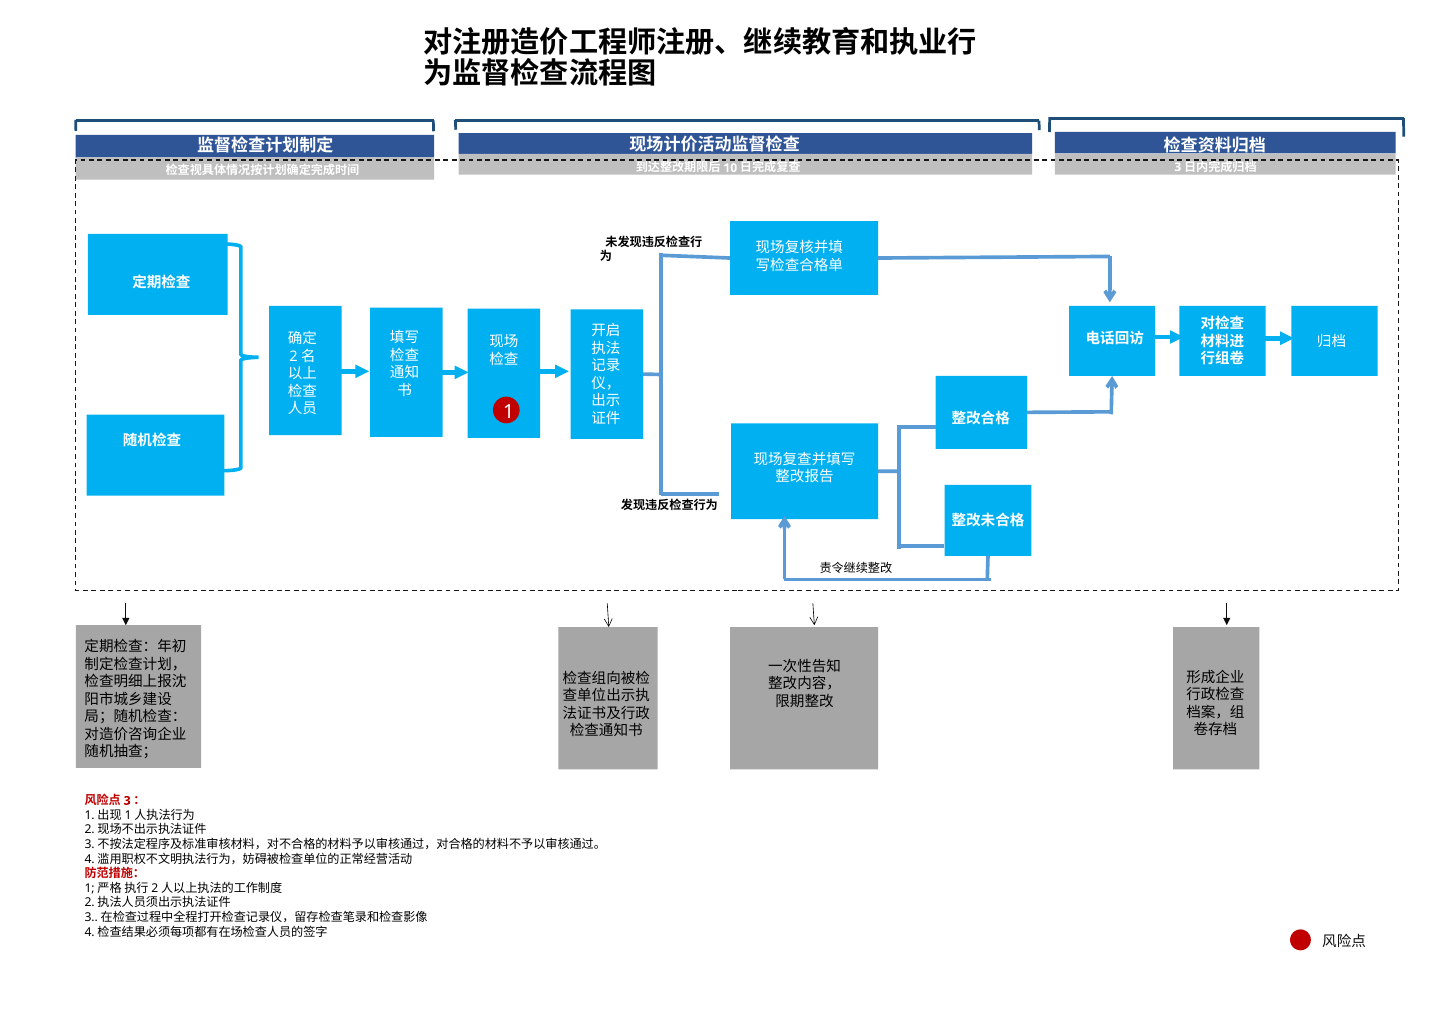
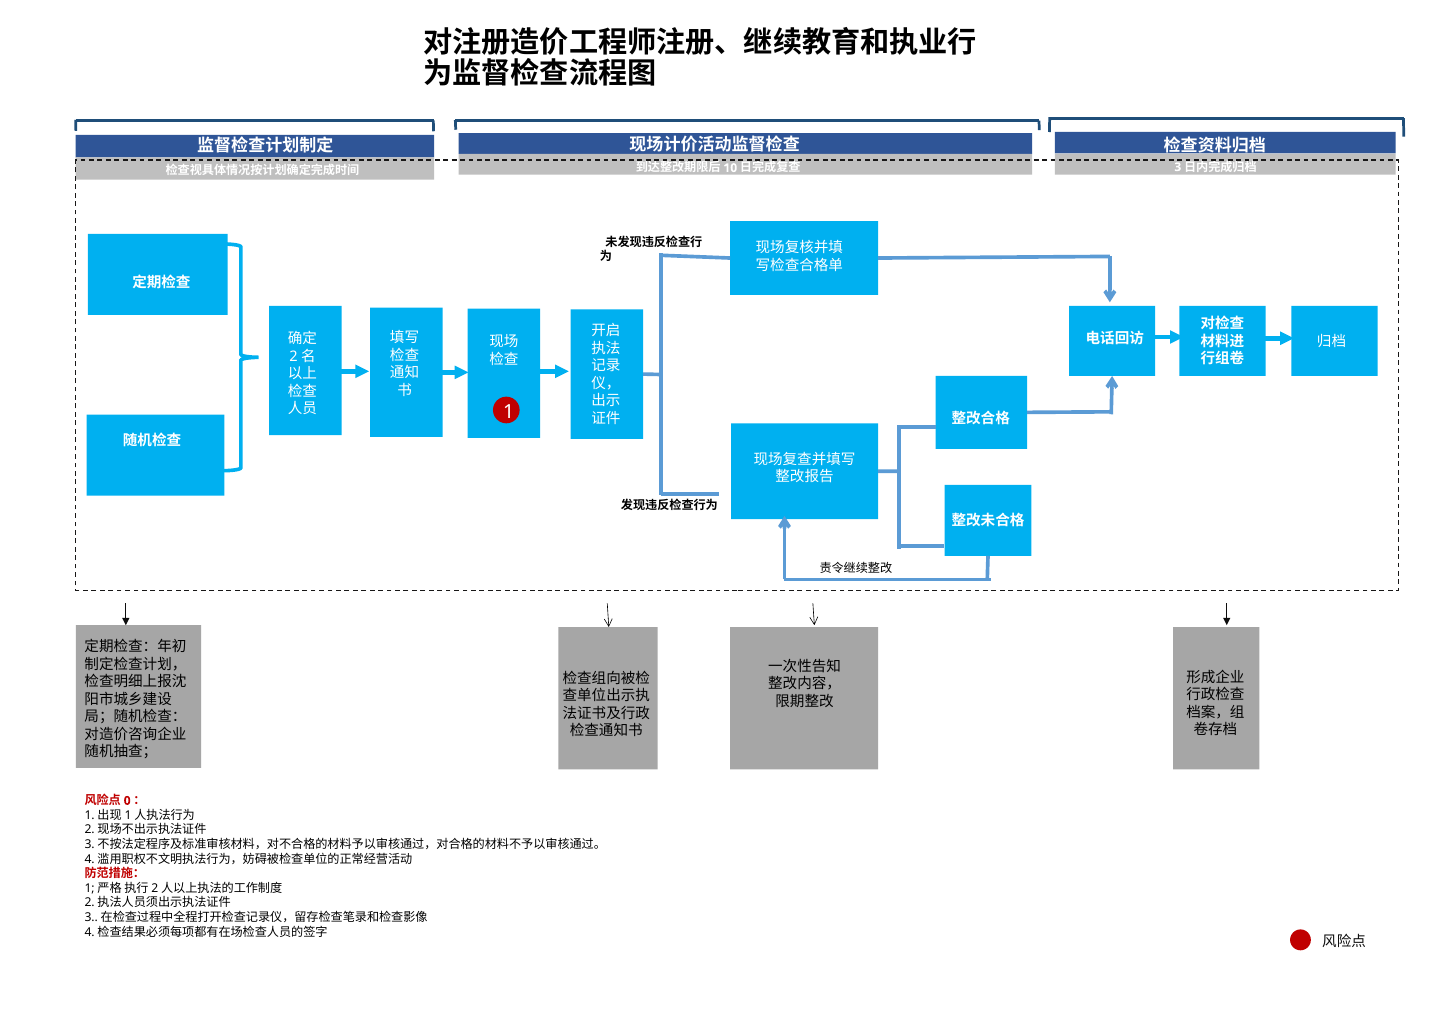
3 at (127, 801): 3 -> 0
